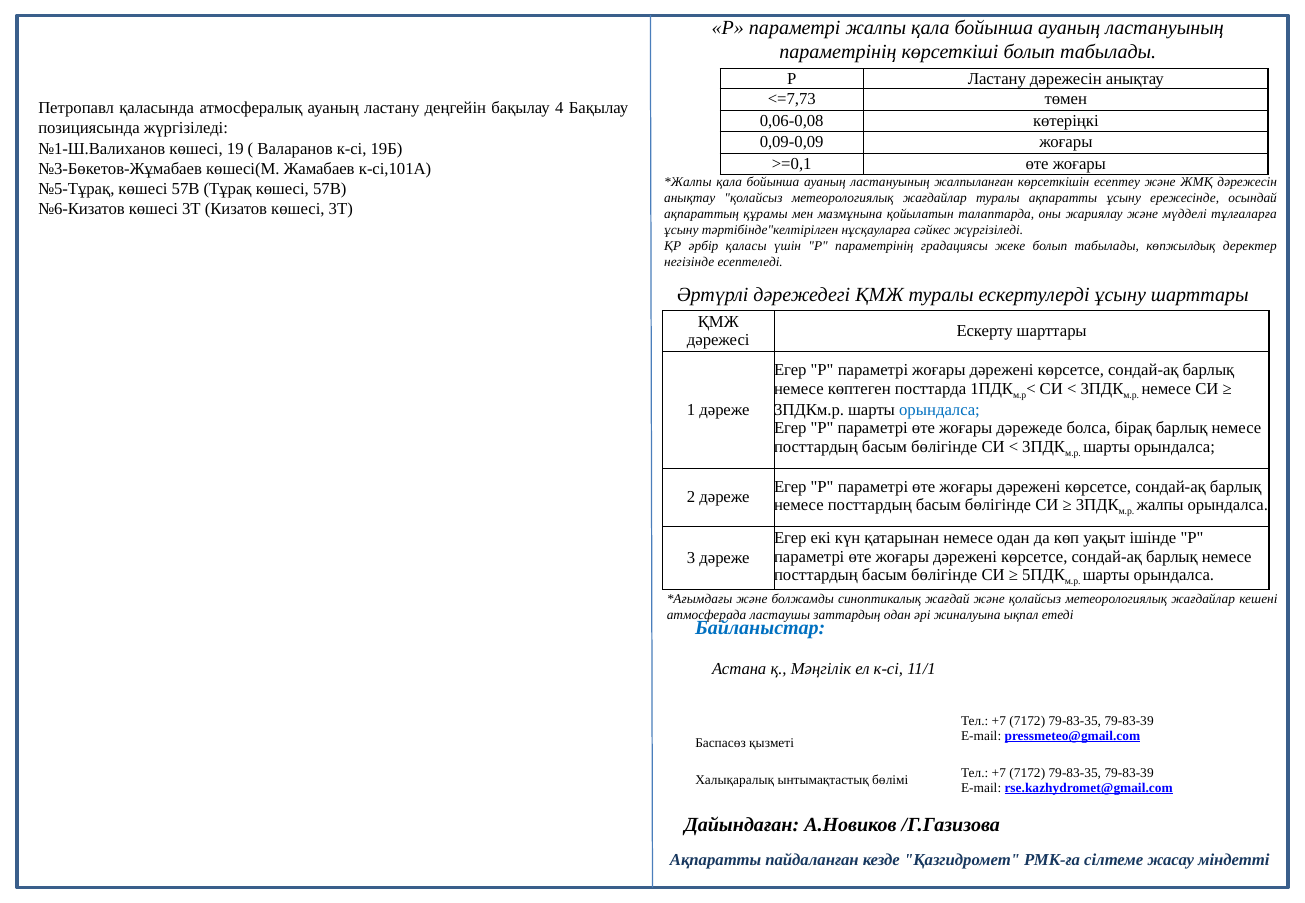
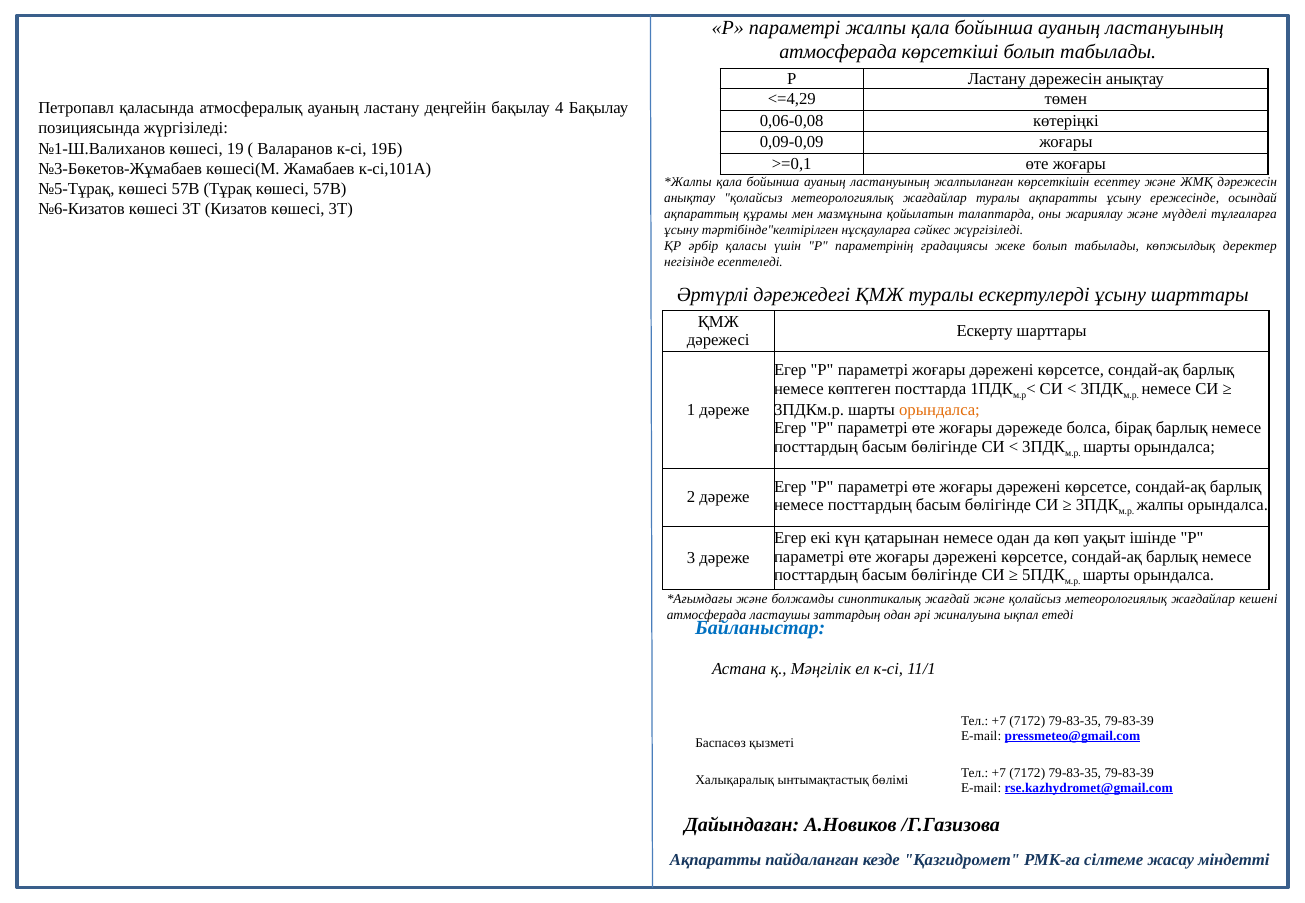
параметрінің at (838, 52): параметрінің -> атмосферада
<=7,73: <=7,73 -> <=4,29
орындалса at (939, 410) colour: blue -> orange
